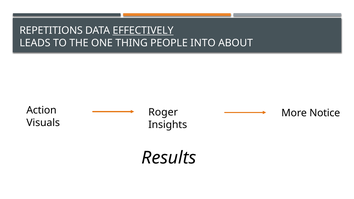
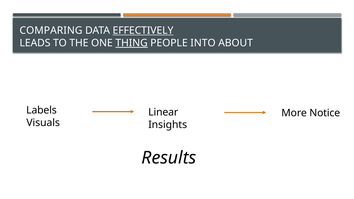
REPETITIONS: REPETITIONS -> COMPARING
THING underline: none -> present
Action: Action -> Labels
Roger: Roger -> Linear
